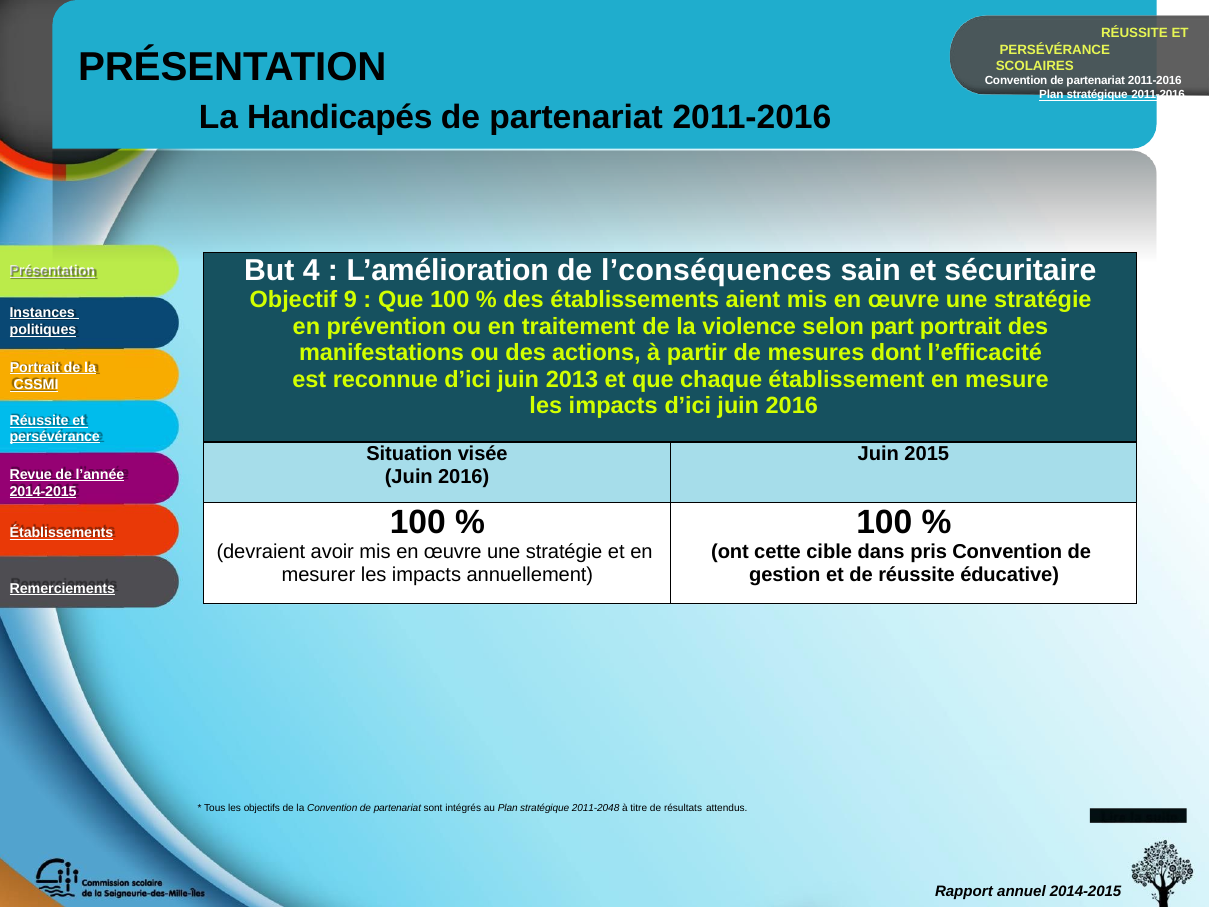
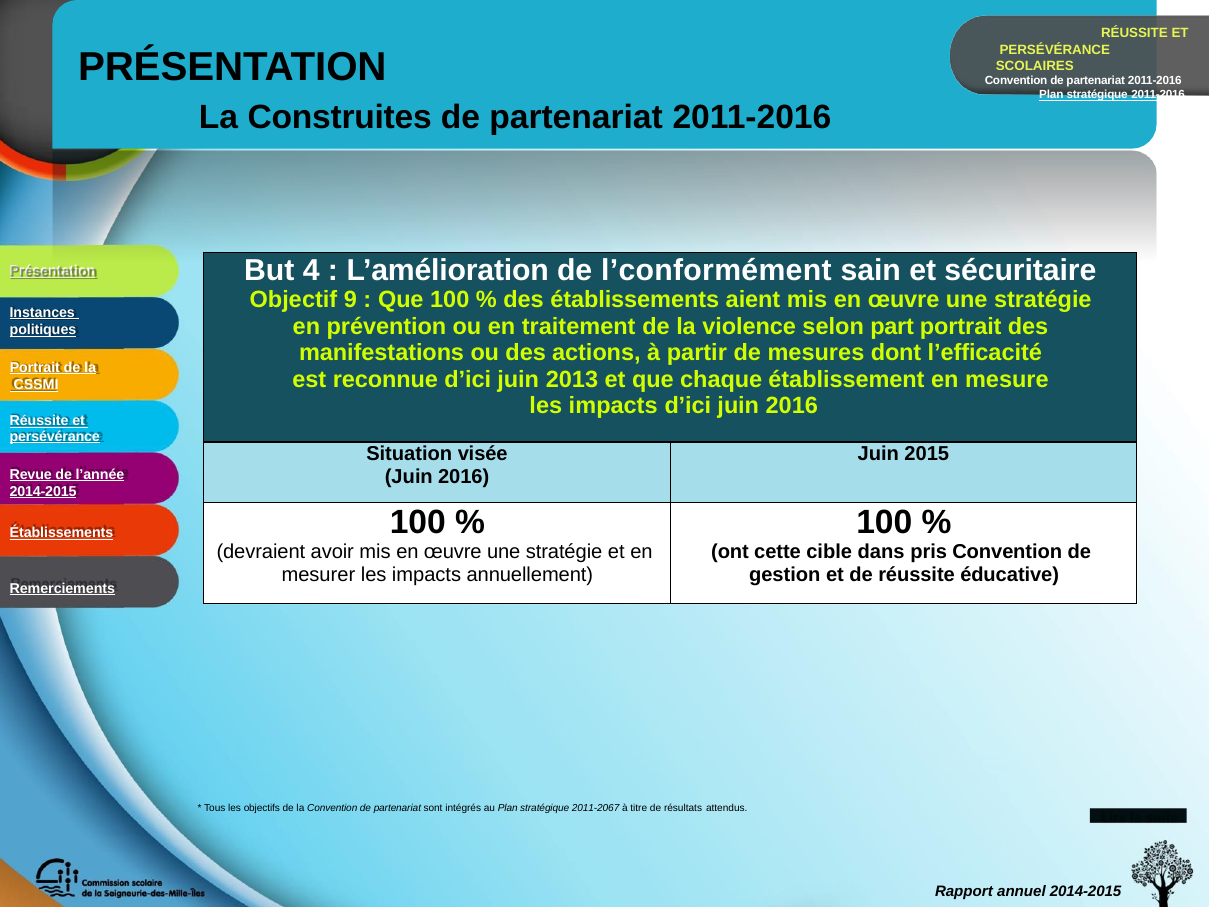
Handicapés: Handicapés -> Construites
l’conséquences: l’conséquences -> l’conformément
2011-2048: 2011-2048 -> 2011-2067
